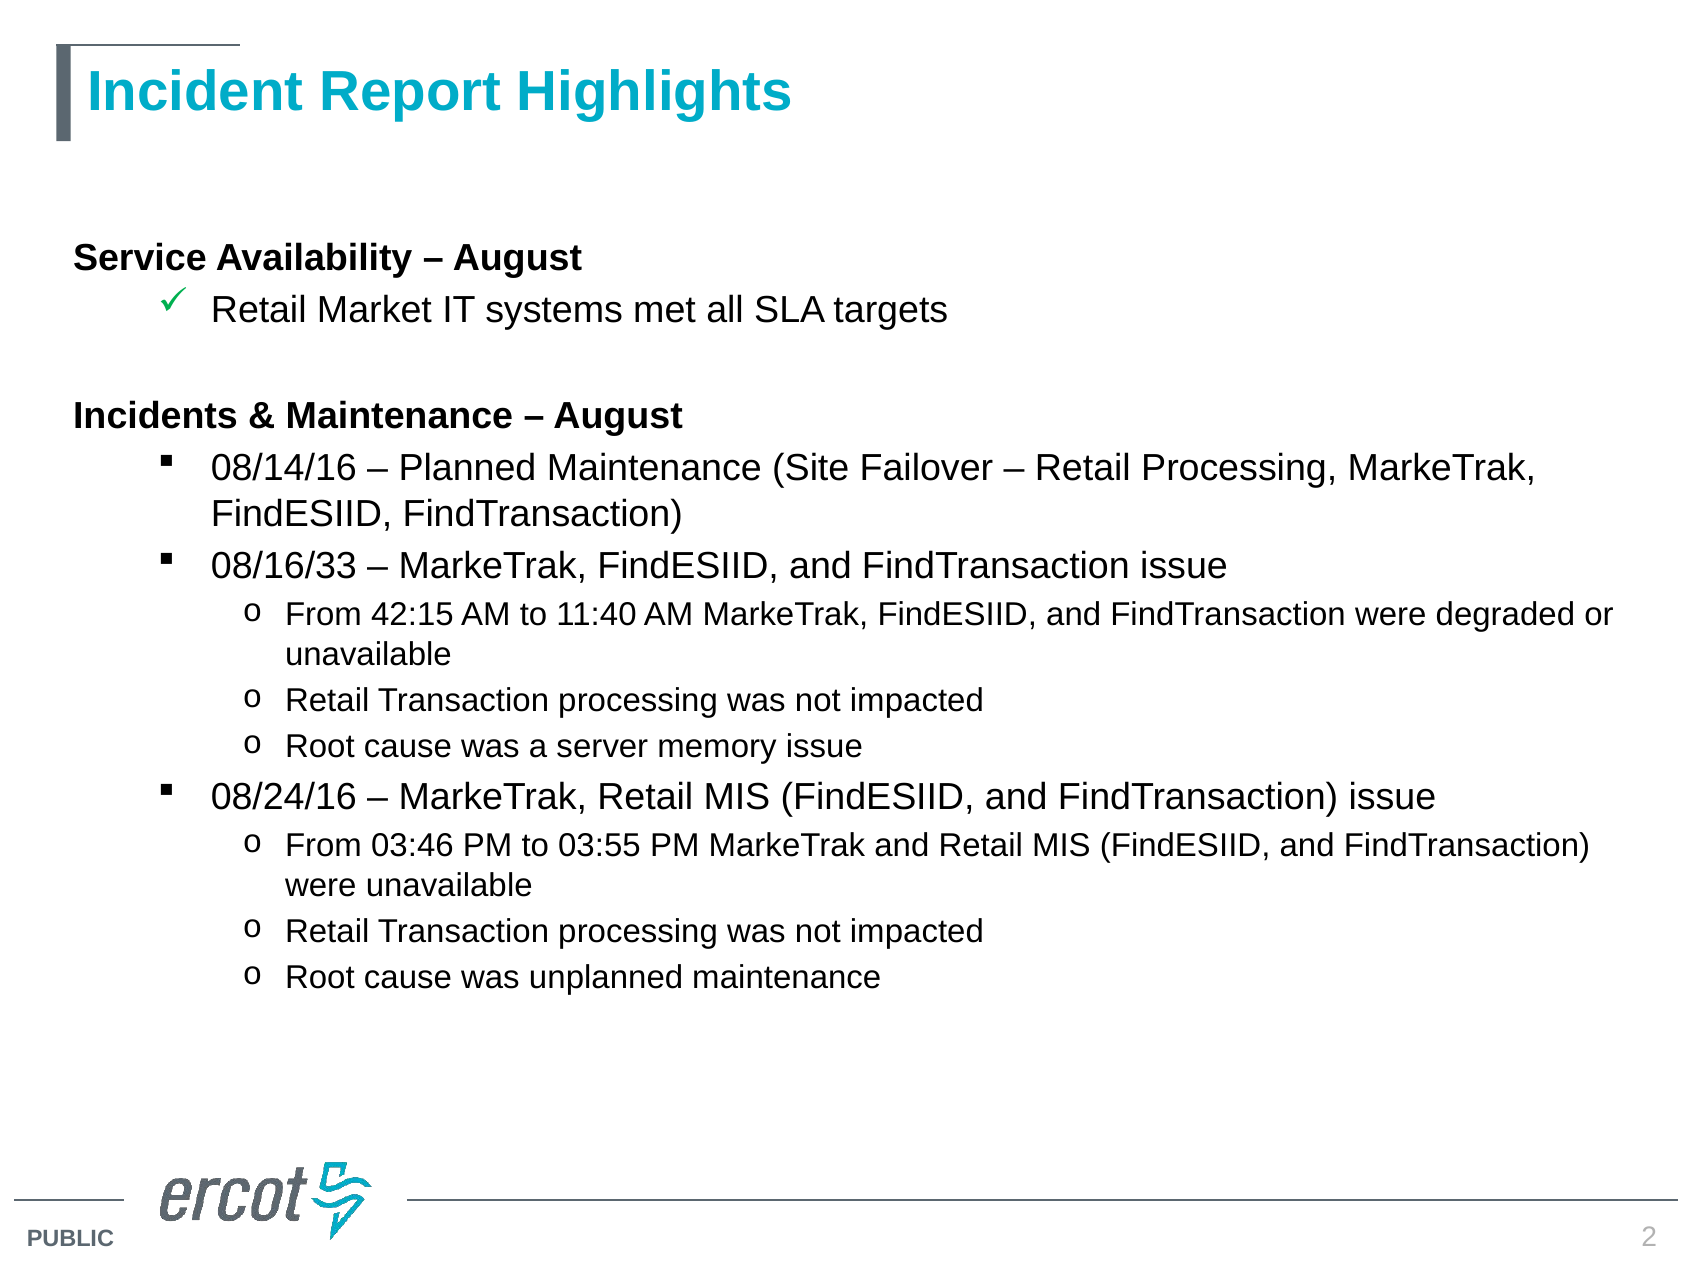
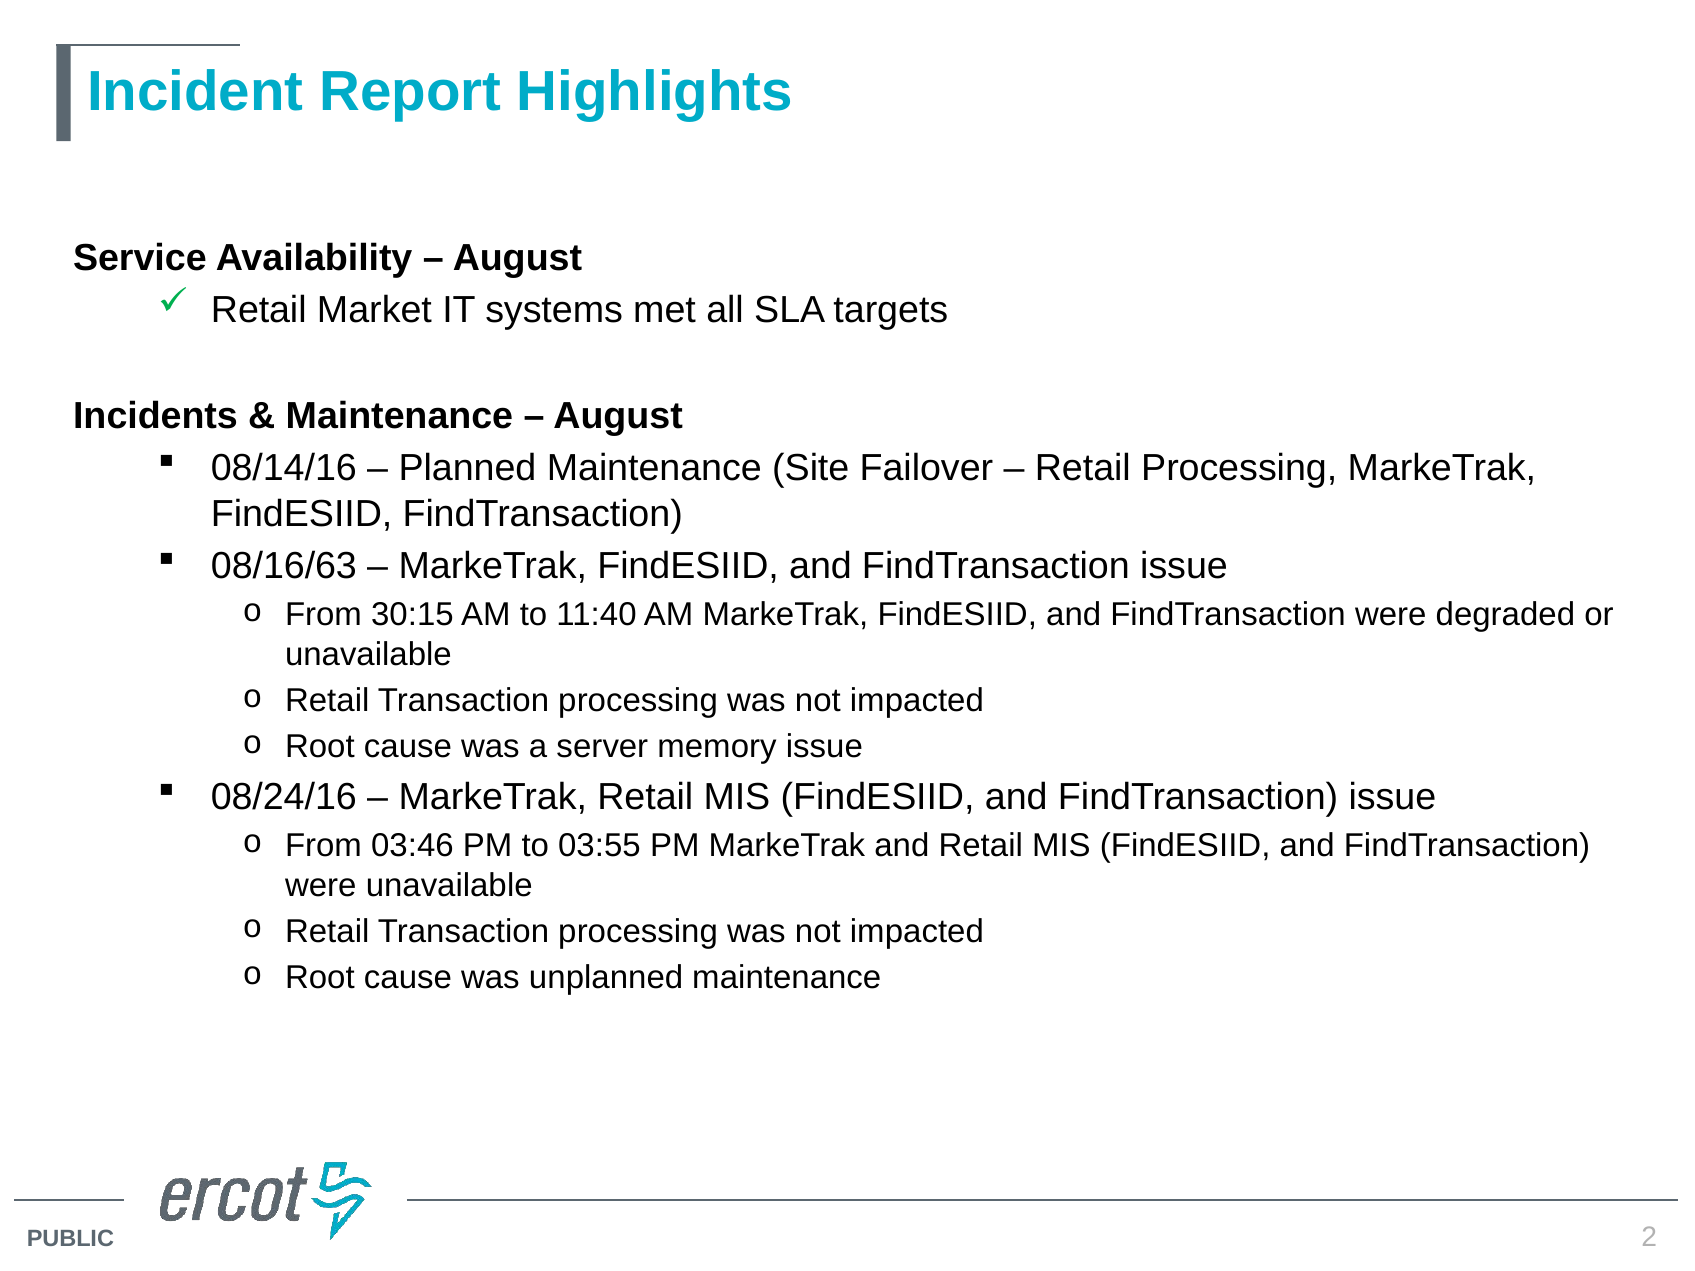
08/16/33: 08/16/33 -> 08/16/63
42:15: 42:15 -> 30:15
